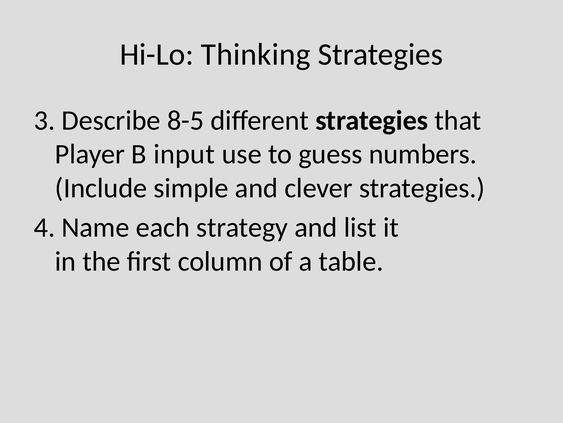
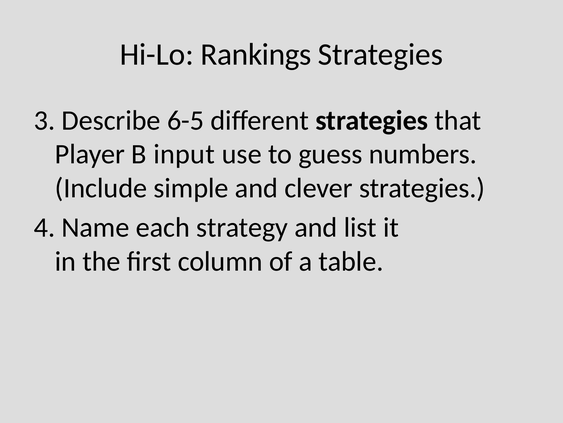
Thinking: Thinking -> Rankings
8-5: 8-5 -> 6-5
